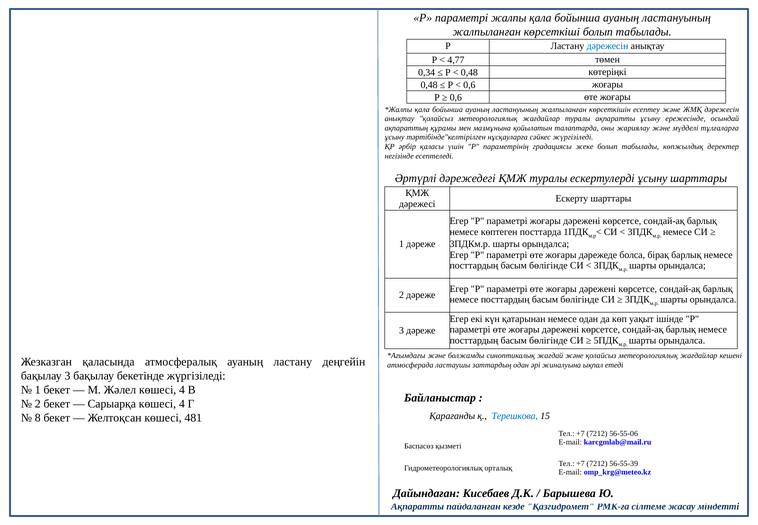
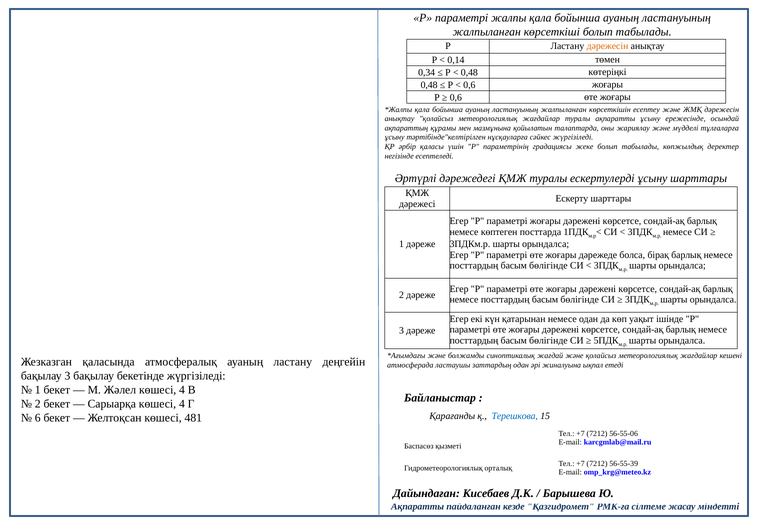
дәрежесін at (607, 46) colour: blue -> orange
4,77: 4,77 -> 0,14
8: 8 -> 6
